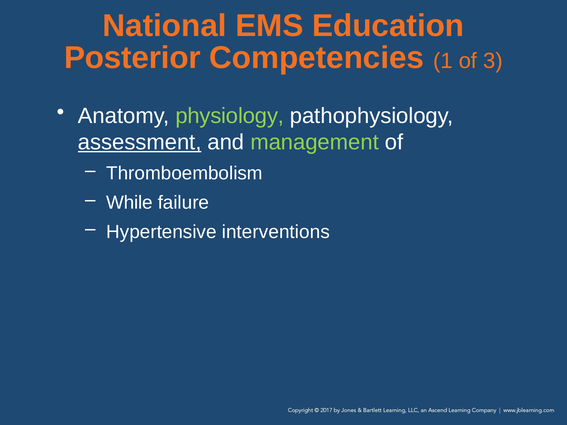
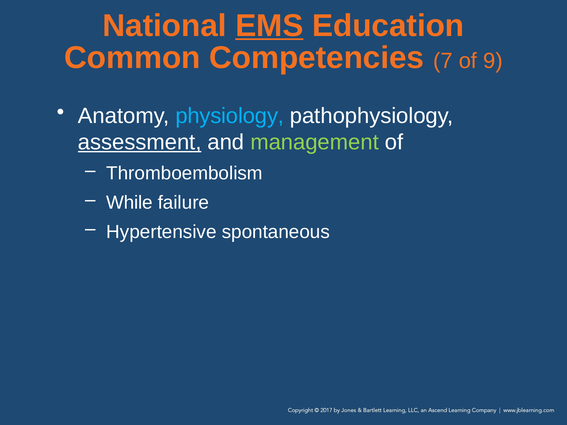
EMS underline: none -> present
Posterior: Posterior -> Common
1: 1 -> 7
3: 3 -> 9
physiology colour: light green -> light blue
interventions: interventions -> spontaneous
